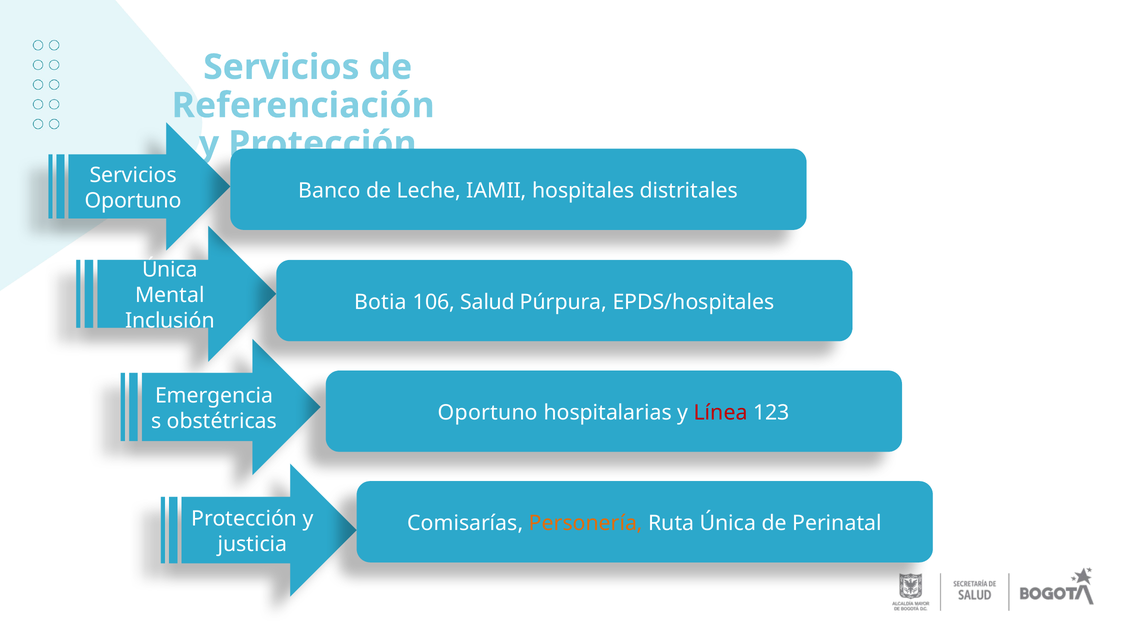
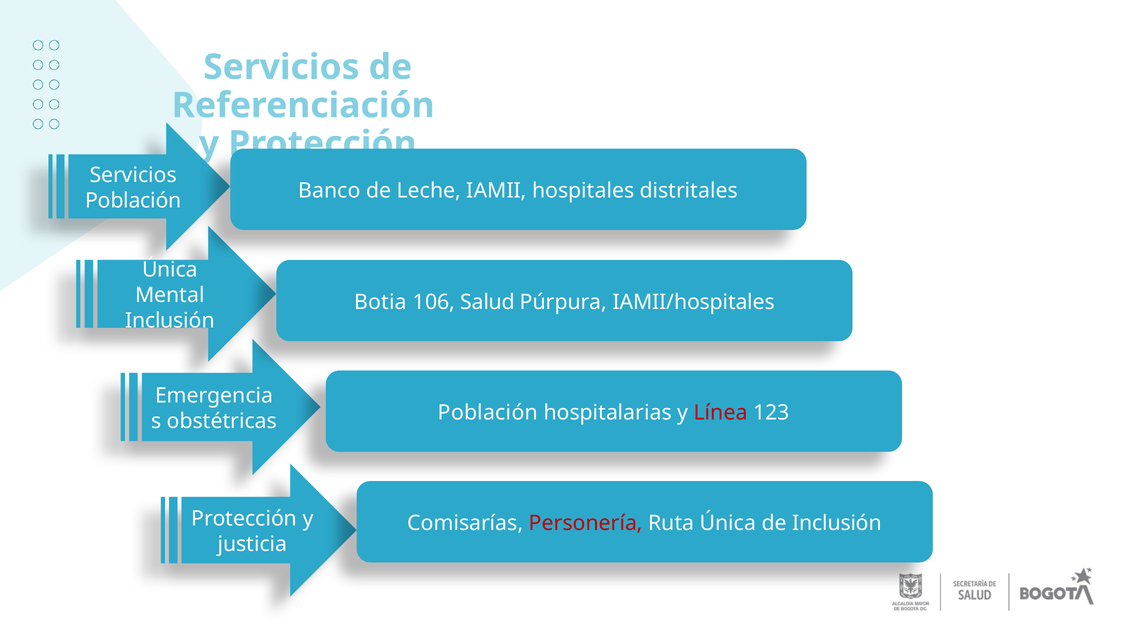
Oportuno at (133, 201): Oportuno -> Población
EPDS/hospitales: EPDS/hospitales -> IAMII/hospitales
Oportuno at (488, 413): Oportuno -> Población
Personería colour: orange -> red
de Perinatal: Perinatal -> Inclusión
